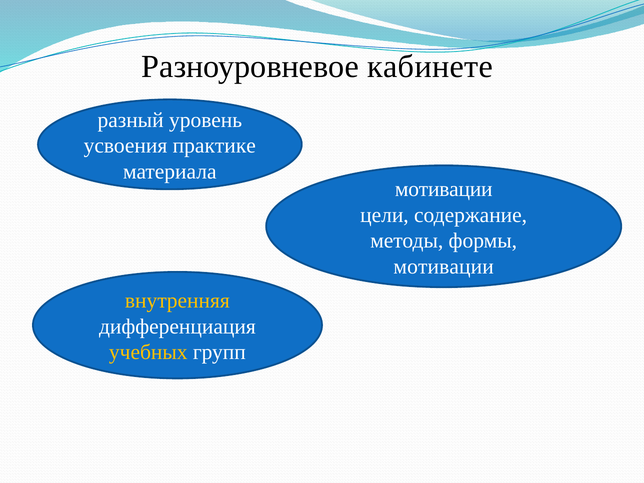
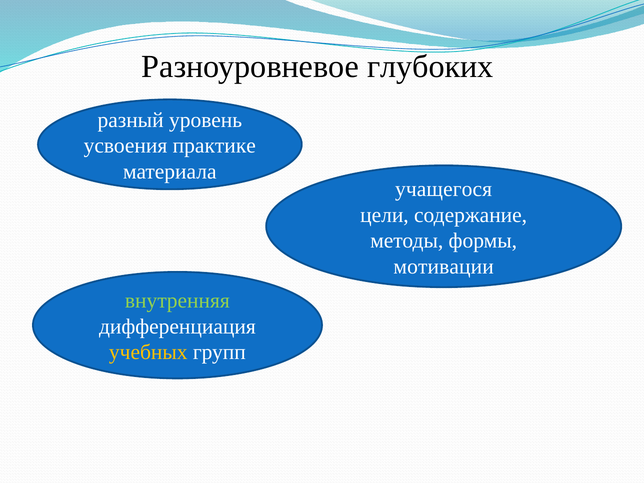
кабинете: кабинете -> глубоких
мотивации at (444, 189): мотивации -> учащегося
внутренняя colour: yellow -> light green
